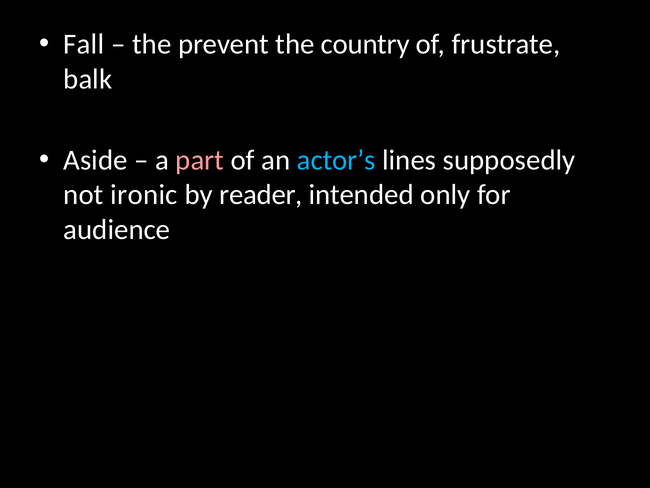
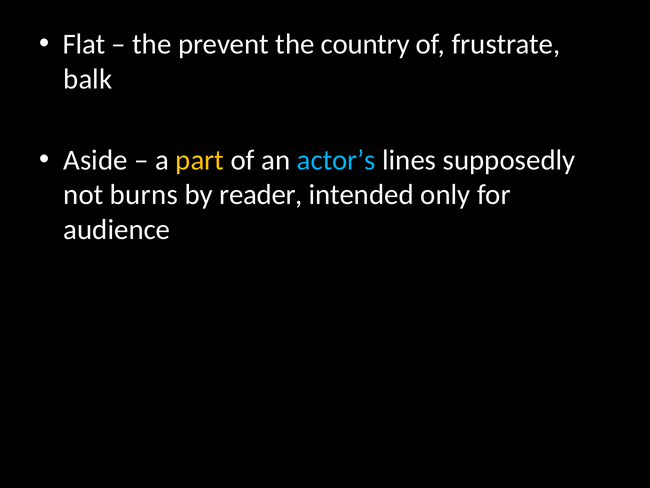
Fall: Fall -> Flat
part colour: pink -> yellow
ironic: ironic -> burns
